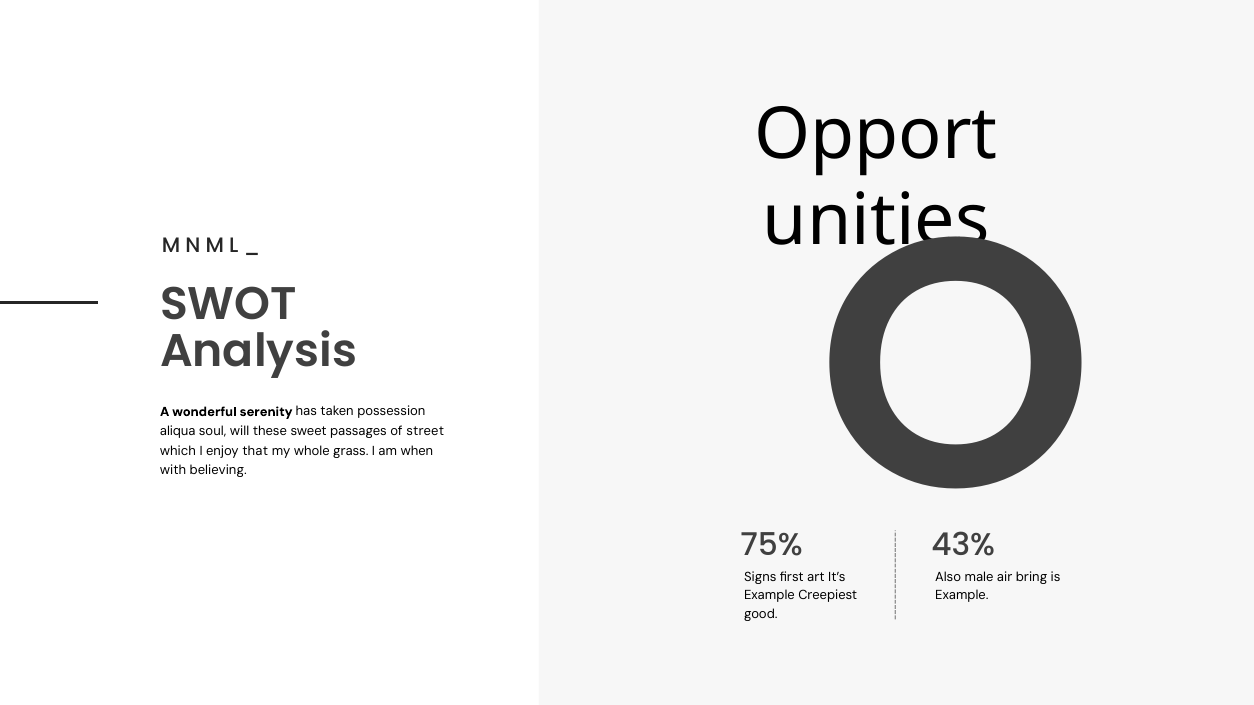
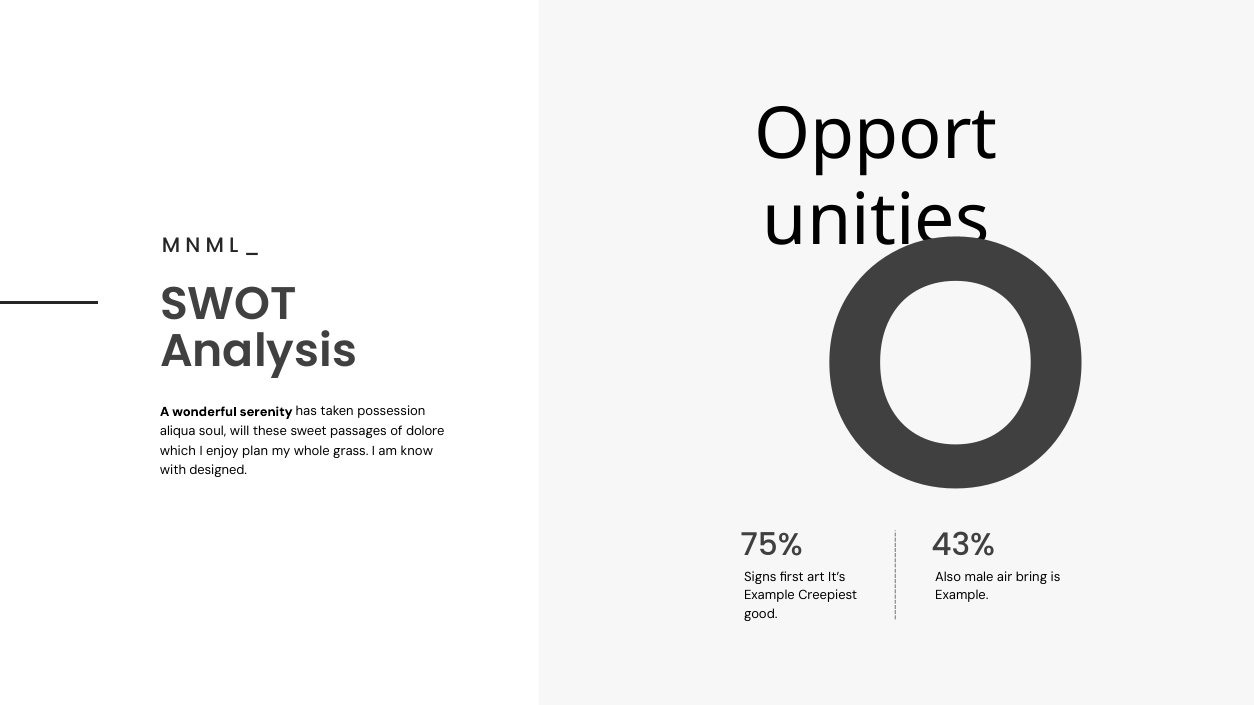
street: street -> dolore
that: that -> plan
when: when -> know
believing: believing -> designed
